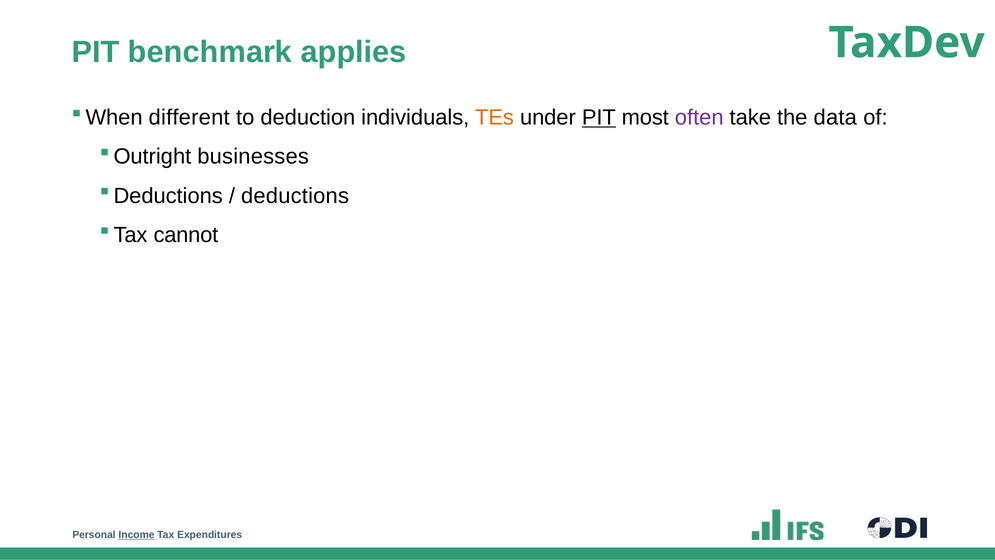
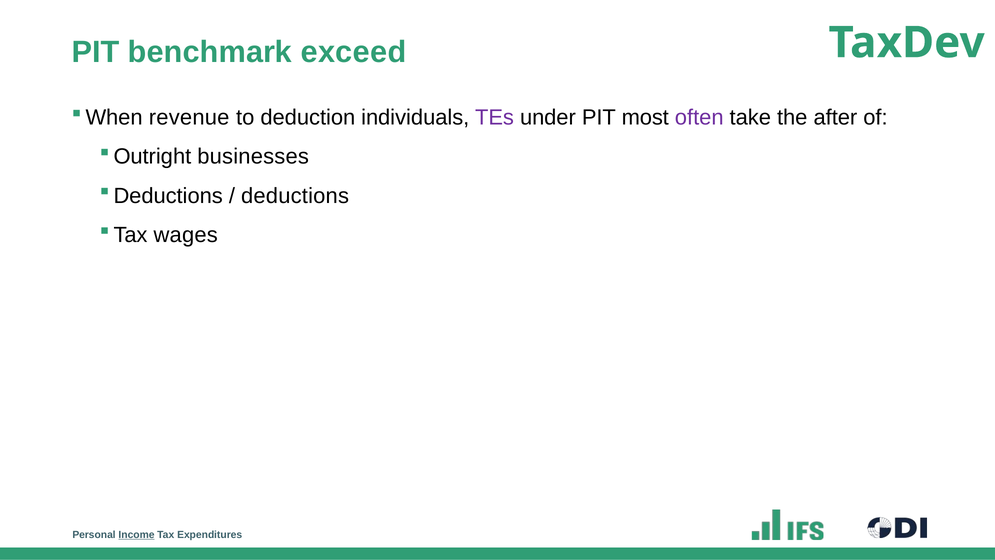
applies: applies -> exceed
different: different -> revenue
TEs colour: orange -> purple
PIT at (599, 117) underline: present -> none
data: data -> after
cannot: cannot -> wages
